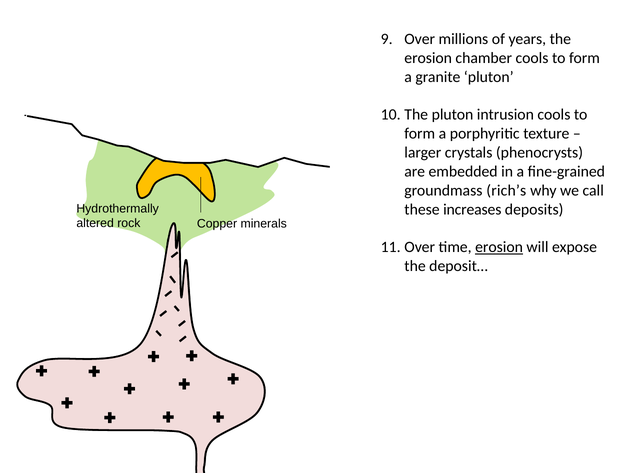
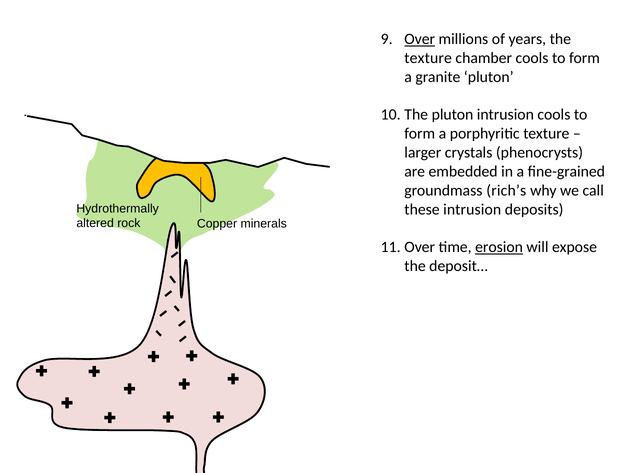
Over underline: none -> present
erosion at (428, 58): erosion -> texture
these increases: increases -> intrusion
